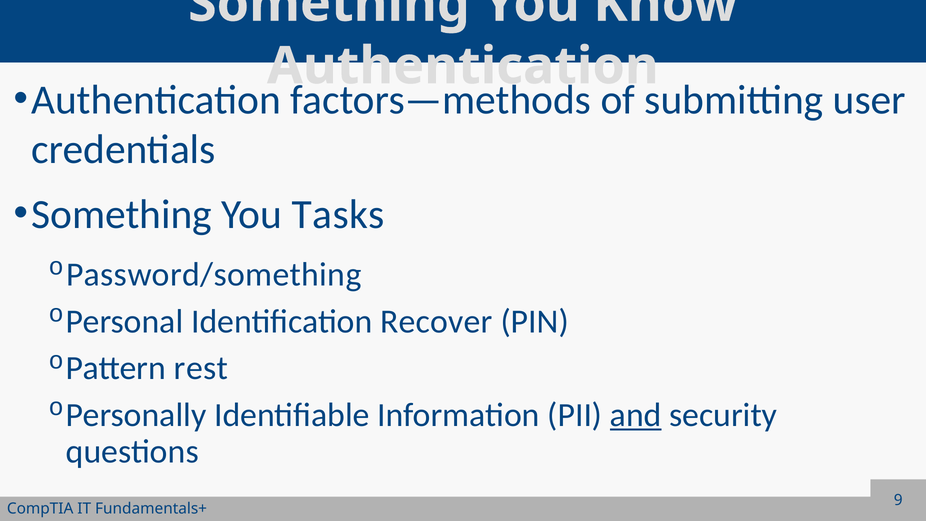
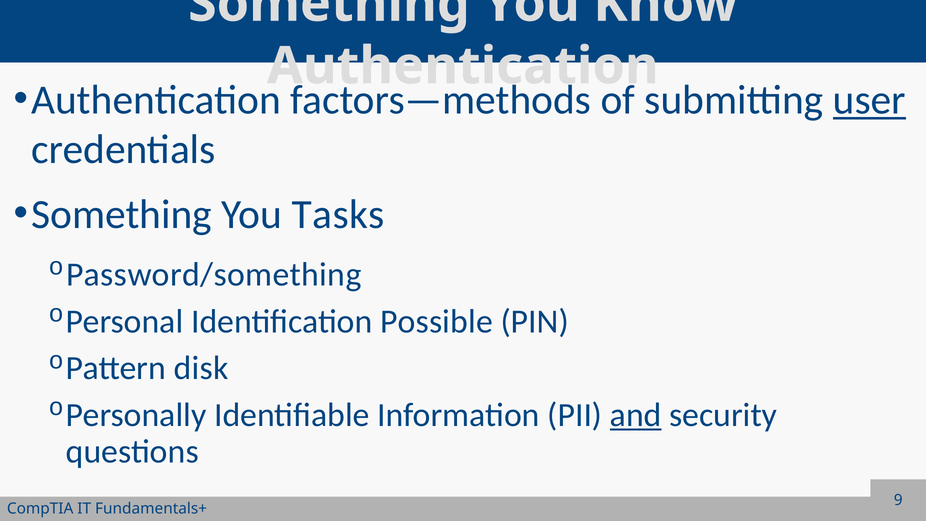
user underline: none -> present
Recover: Recover -> Possible
rest: rest -> disk
